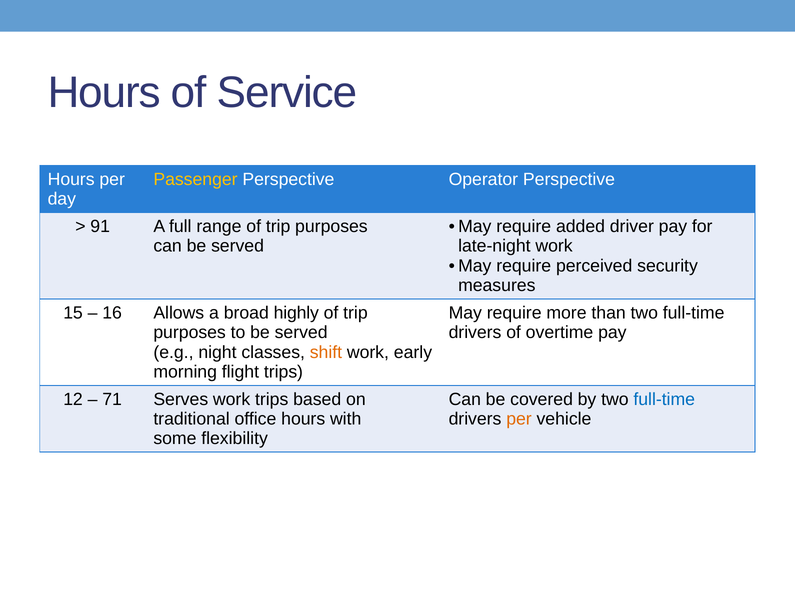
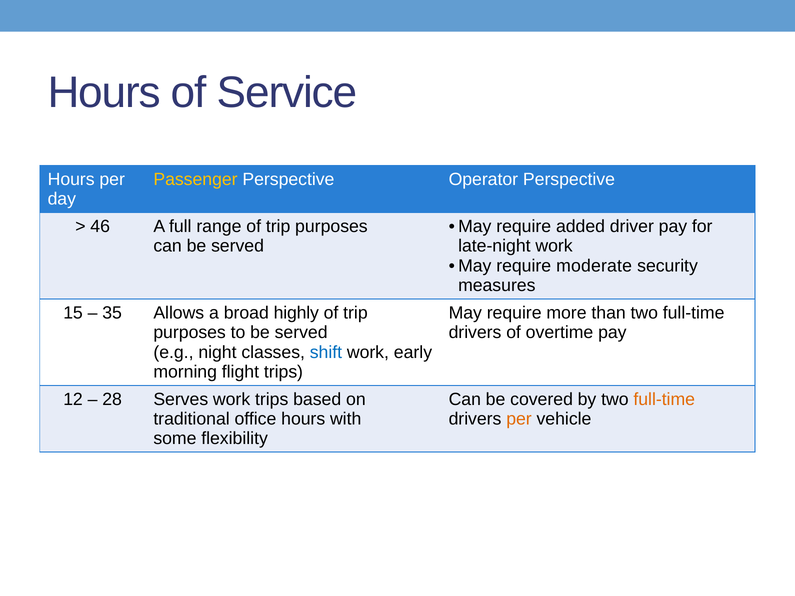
91: 91 -> 46
perceived: perceived -> moderate
16: 16 -> 35
shift colour: orange -> blue
71: 71 -> 28
full-time at (664, 400) colour: blue -> orange
